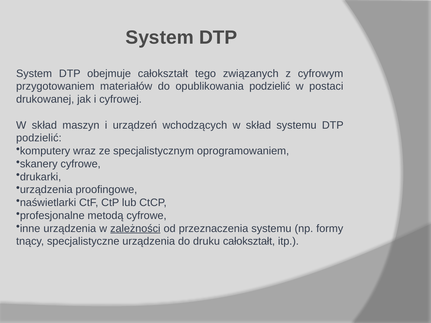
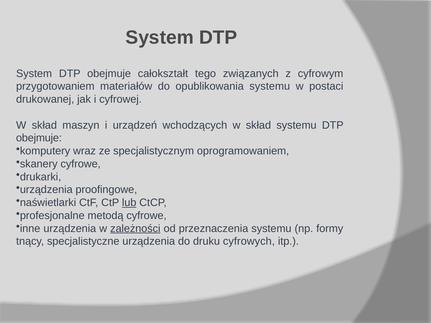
opublikowania podzielić: podzielić -> systemu
podzielić at (39, 138): podzielić -> obejmuje
lub underline: none -> present
druku całokształt: całokształt -> cyfrowych
